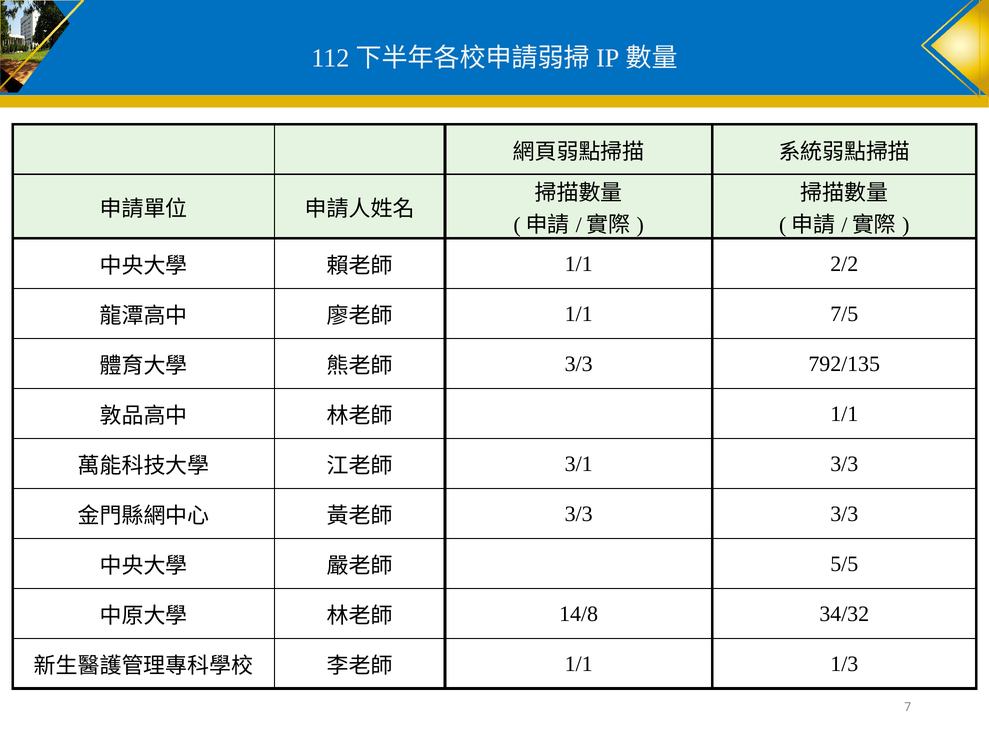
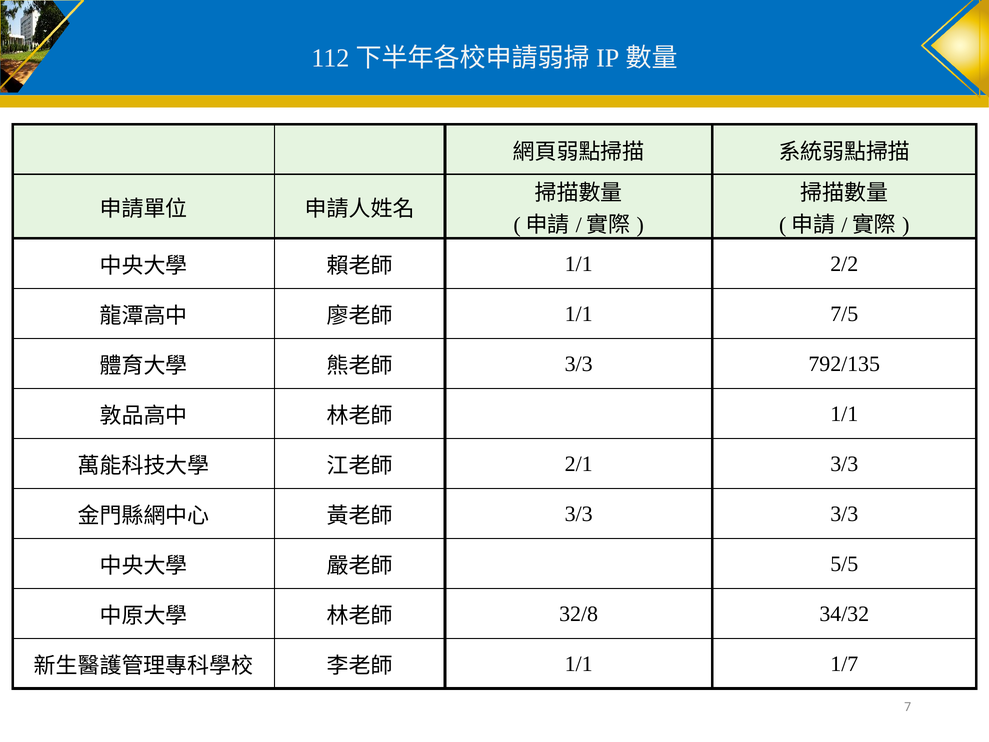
3/1: 3/1 -> 2/1
14/8: 14/8 -> 32/8
1/3: 1/3 -> 1/7
